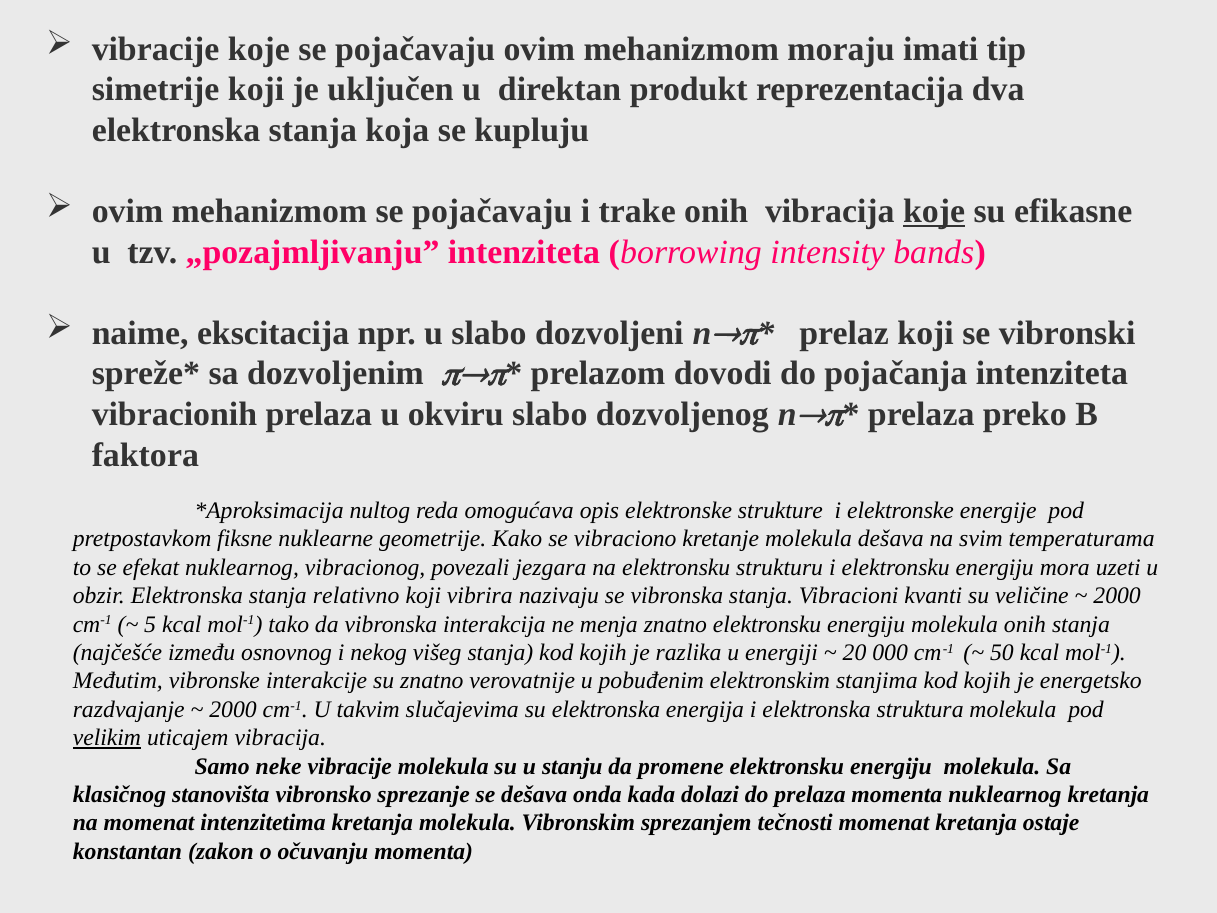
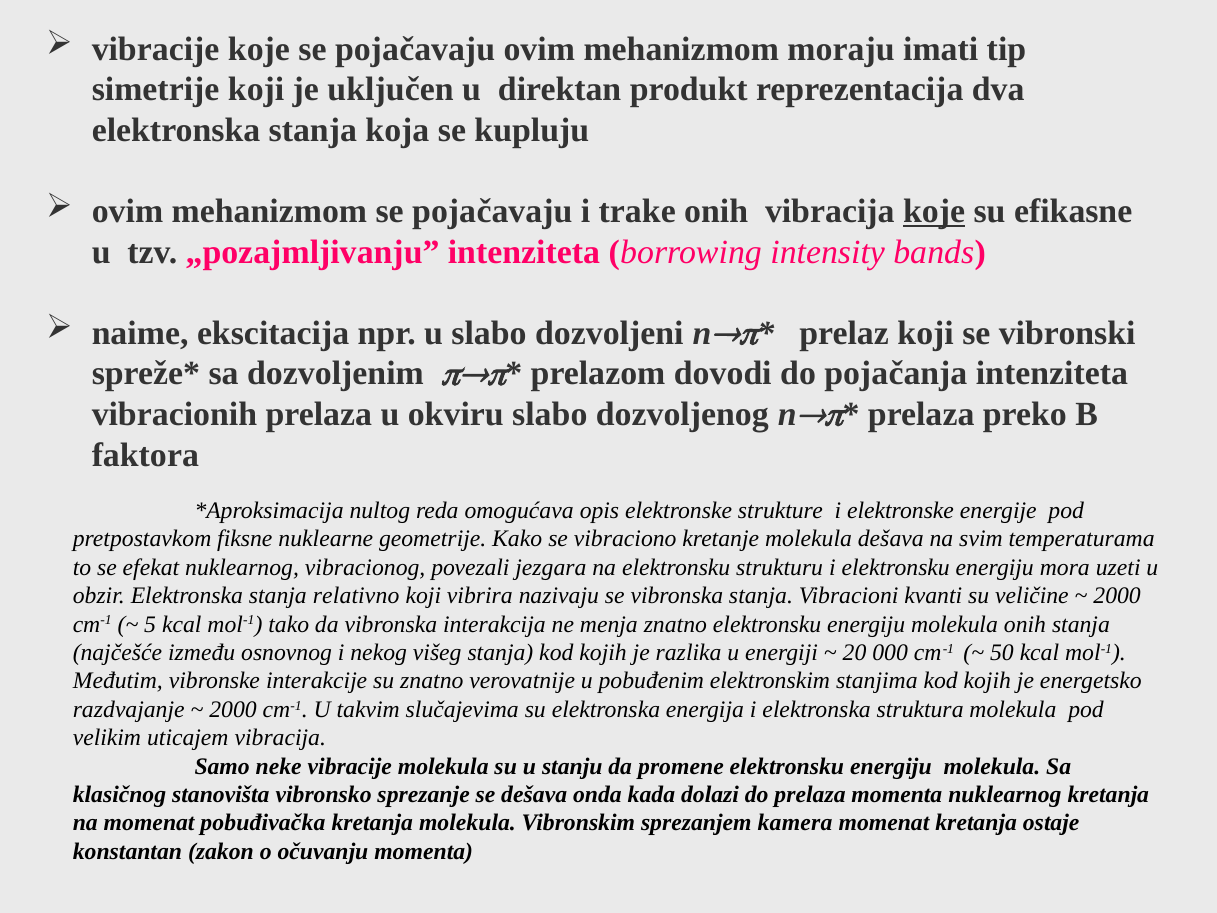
velikim underline: present -> none
intenzitetima: intenzitetima -> pobuđivačka
tečnosti: tečnosti -> kamera
